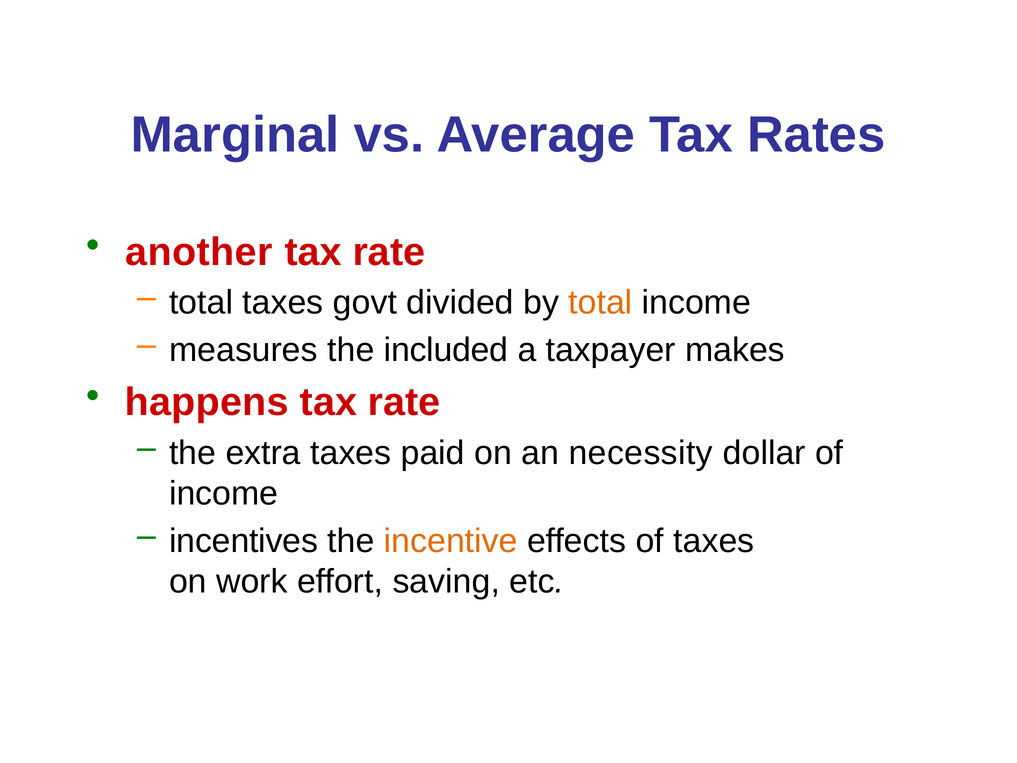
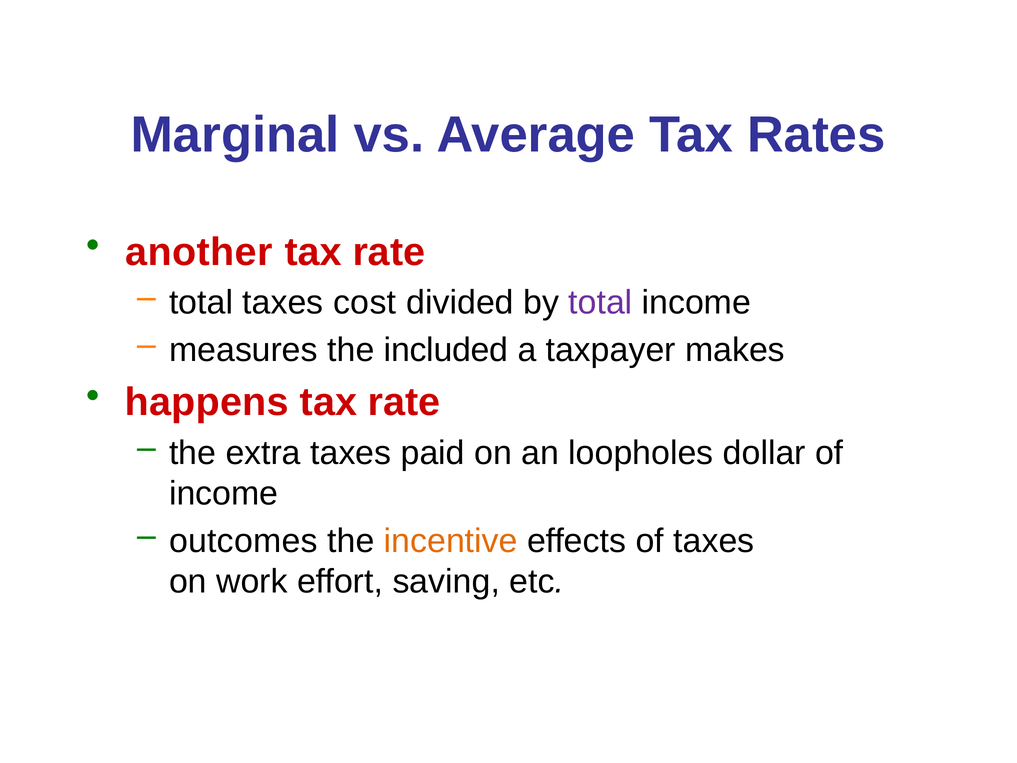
govt: govt -> cost
total at (600, 302) colour: orange -> purple
necessity: necessity -> loopholes
incentives: incentives -> outcomes
